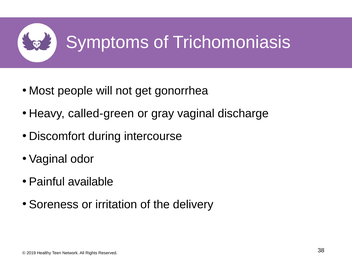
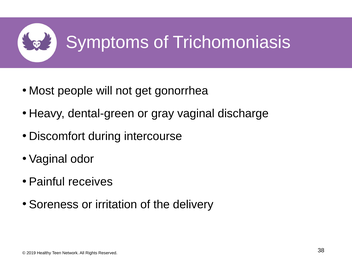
called-green: called-green -> dental-green
available: available -> receives
